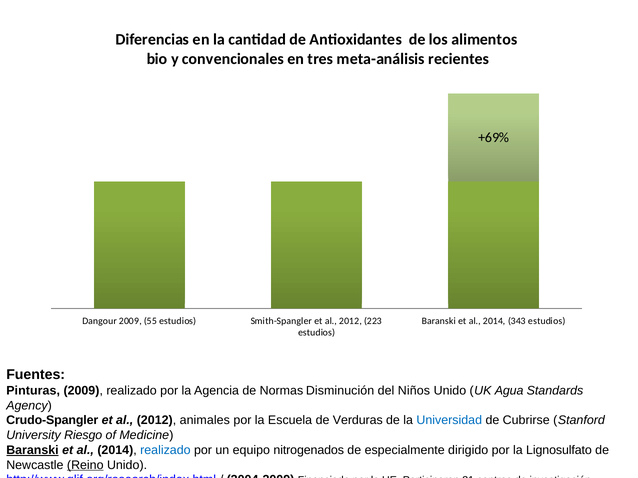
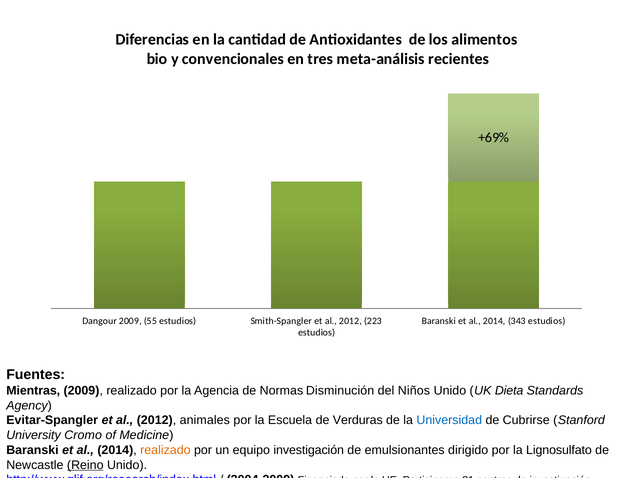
Pinturas: Pinturas -> Mientras
Agua: Agua -> Dieta
Crudo-Spangler: Crudo-Spangler -> Evitar-Spangler
Riesgo: Riesgo -> Cromo
Baranski at (32, 451) underline: present -> none
realizado at (165, 451) colour: blue -> orange
equipo nitrogenados: nitrogenados -> investigación
especialmente: especialmente -> emulsionantes
